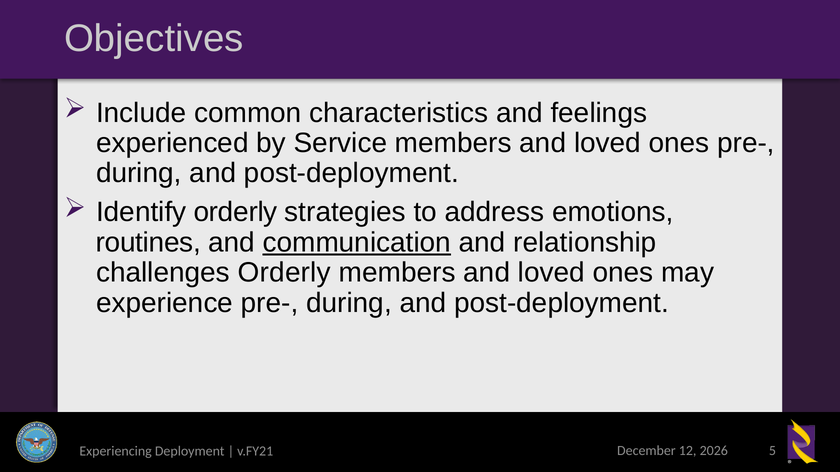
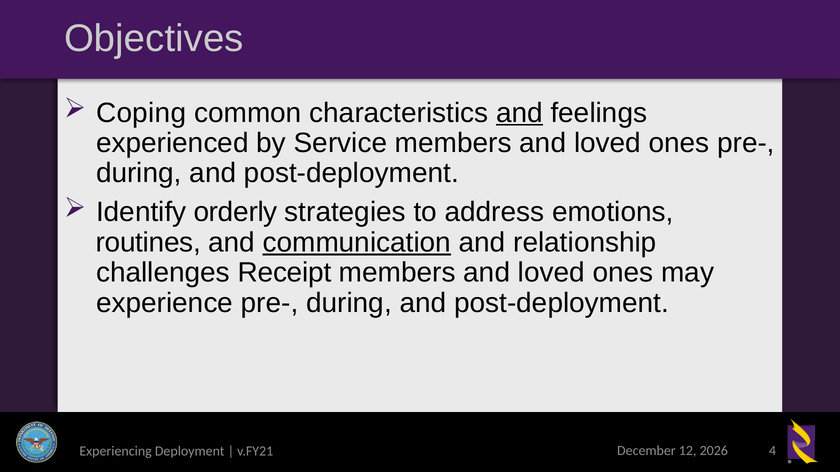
Include: Include -> Coping
and at (519, 113) underline: none -> present
challenges Orderly: Orderly -> Receipt
5: 5 -> 4
